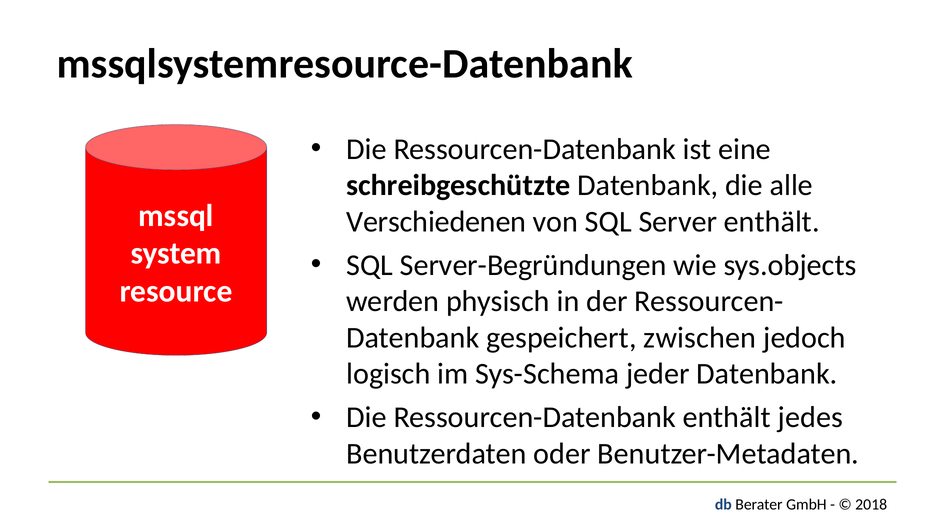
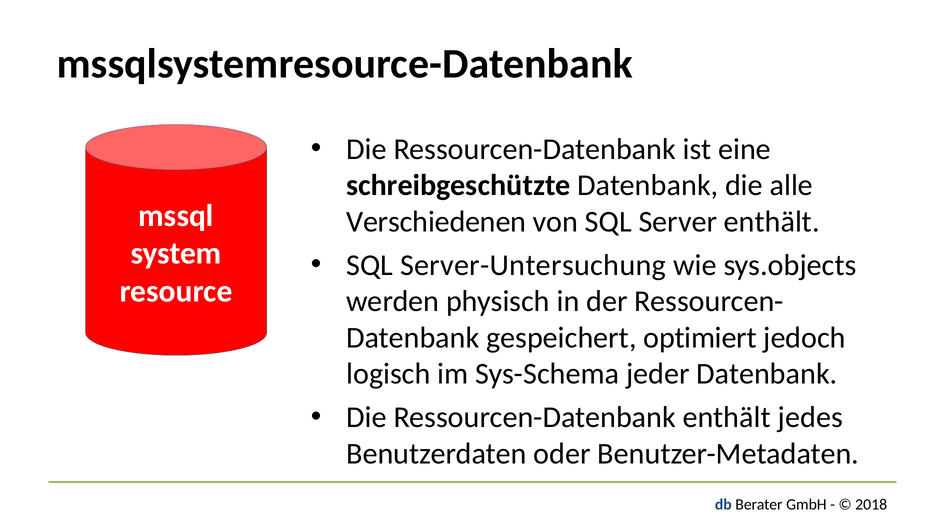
Server-Begründungen: Server-Begründungen -> Server-Untersuchung
zwischen: zwischen -> optimiert
